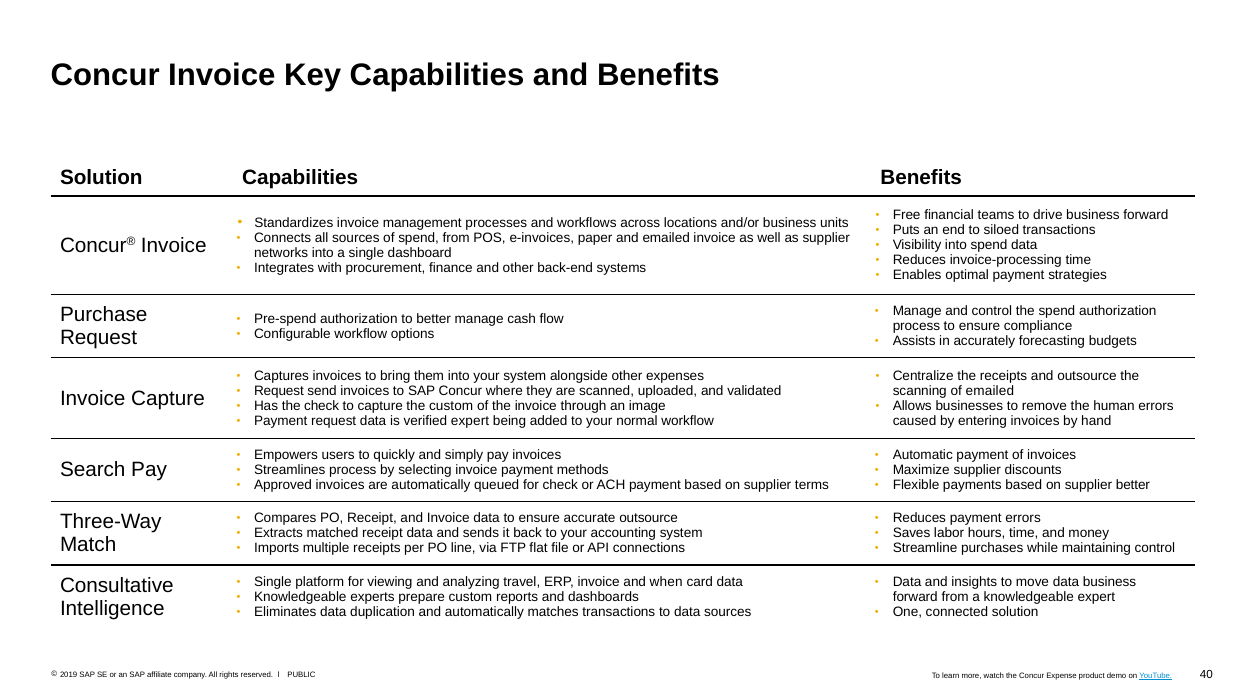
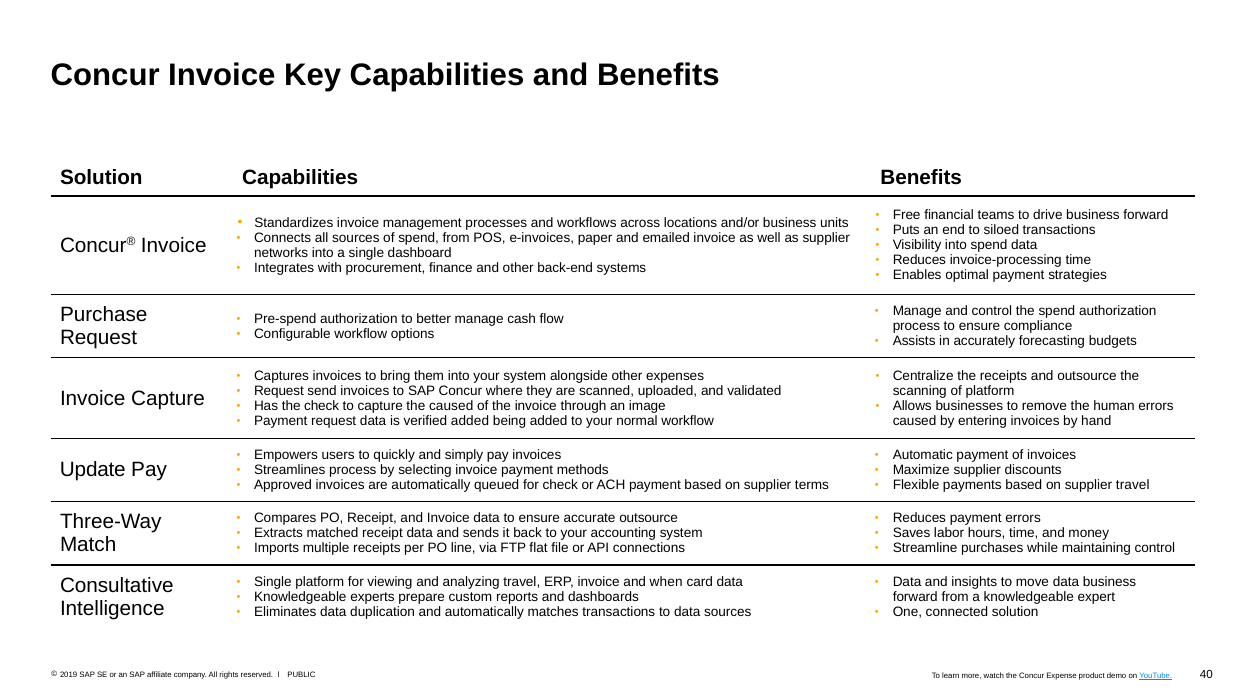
of emailed: emailed -> platform
the custom: custom -> caused
verified expert: expert -> added
Search: Search -> Update
supplier better: better -> travel
